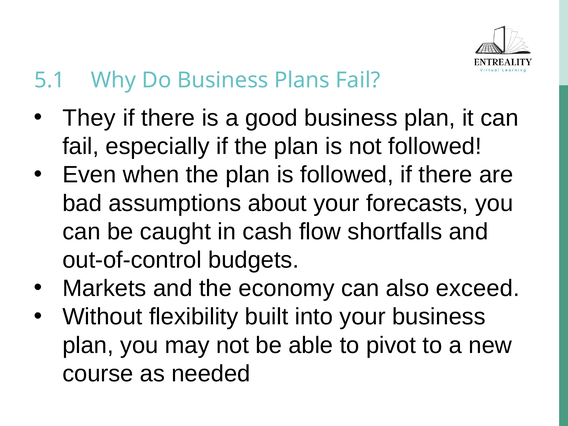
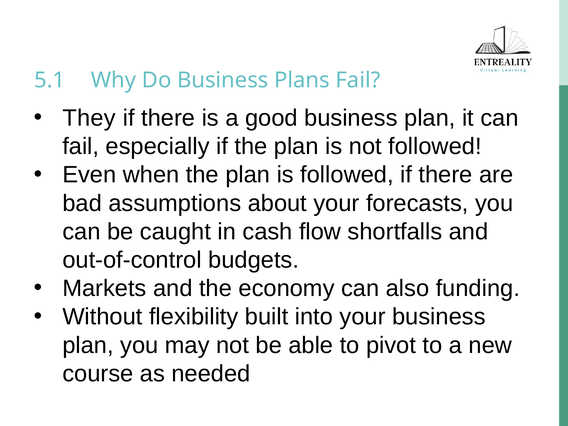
exceed: exceed -> funding
